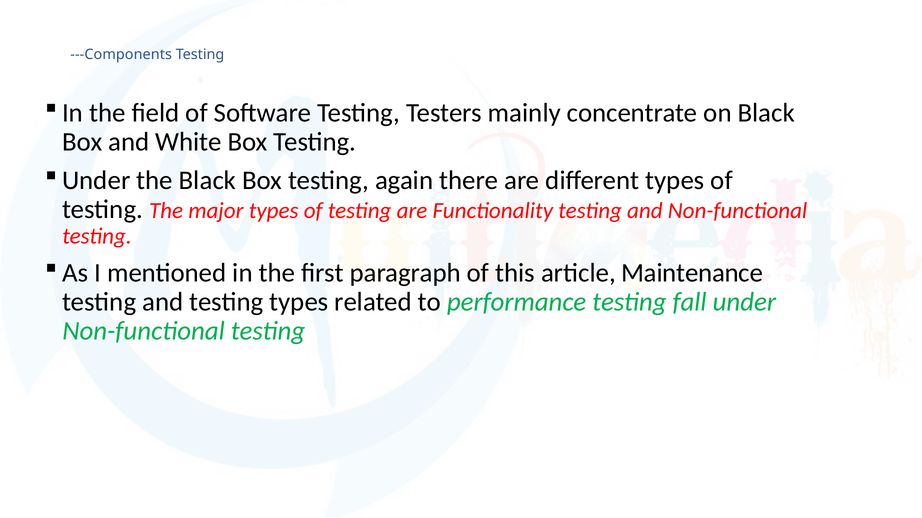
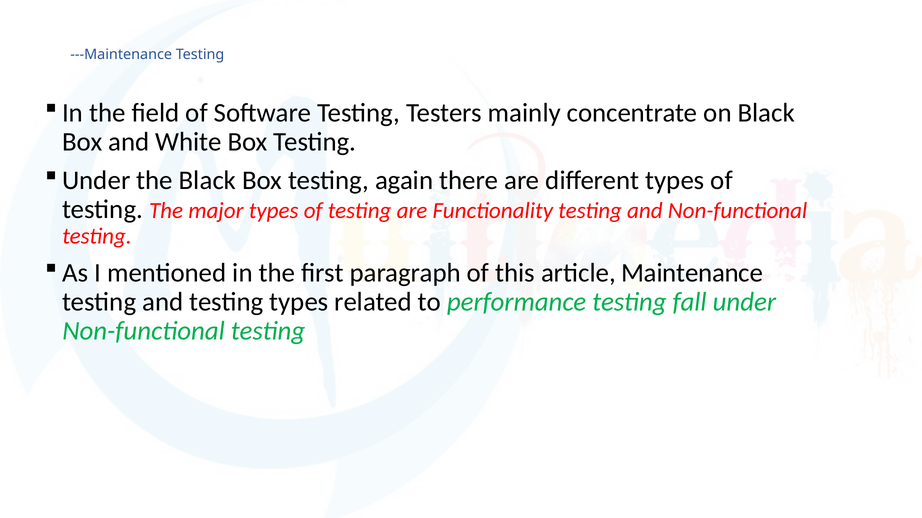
---Components: ---Components -> ---Maintenance
